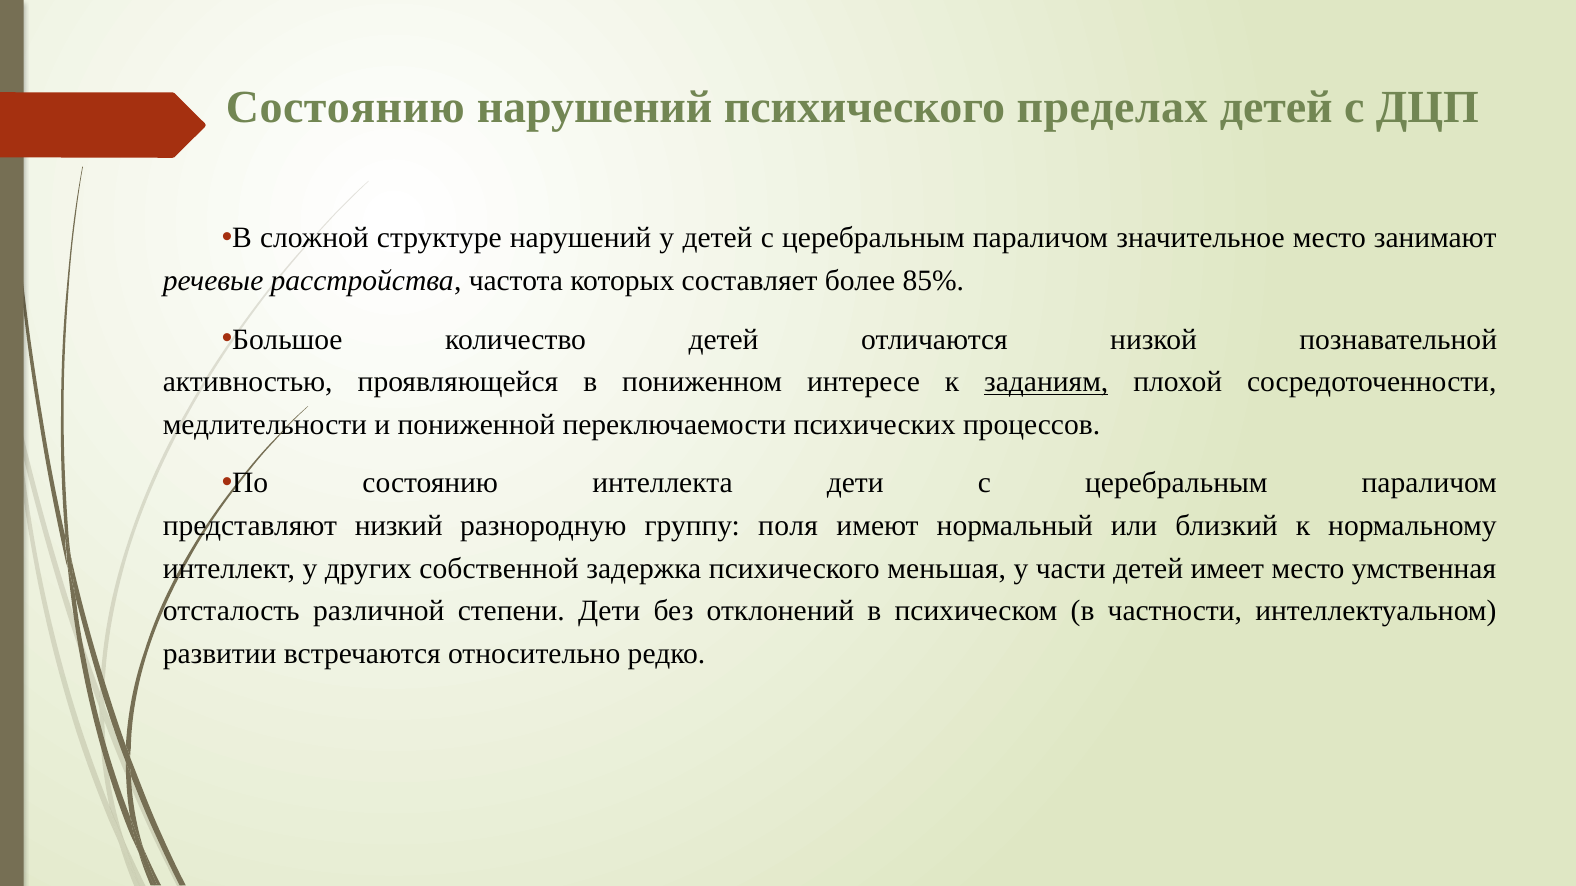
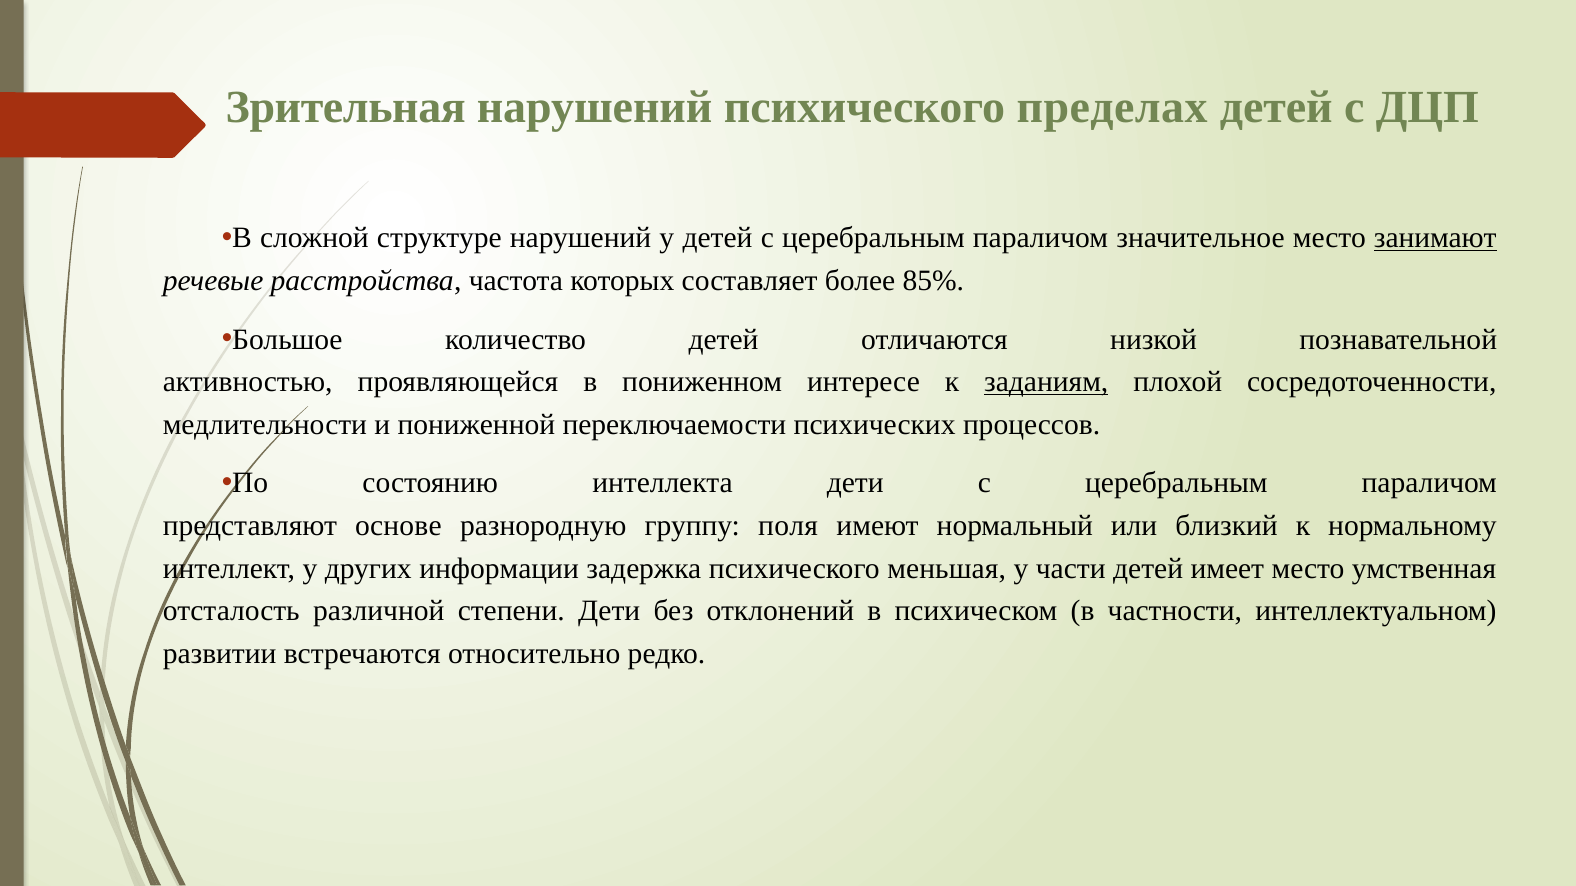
Состоянию at (345, 108): Состоянию -> Зрительная
занимают underline: none -> present
низкий: низкий -> основе
собственной: собственной -> информации
